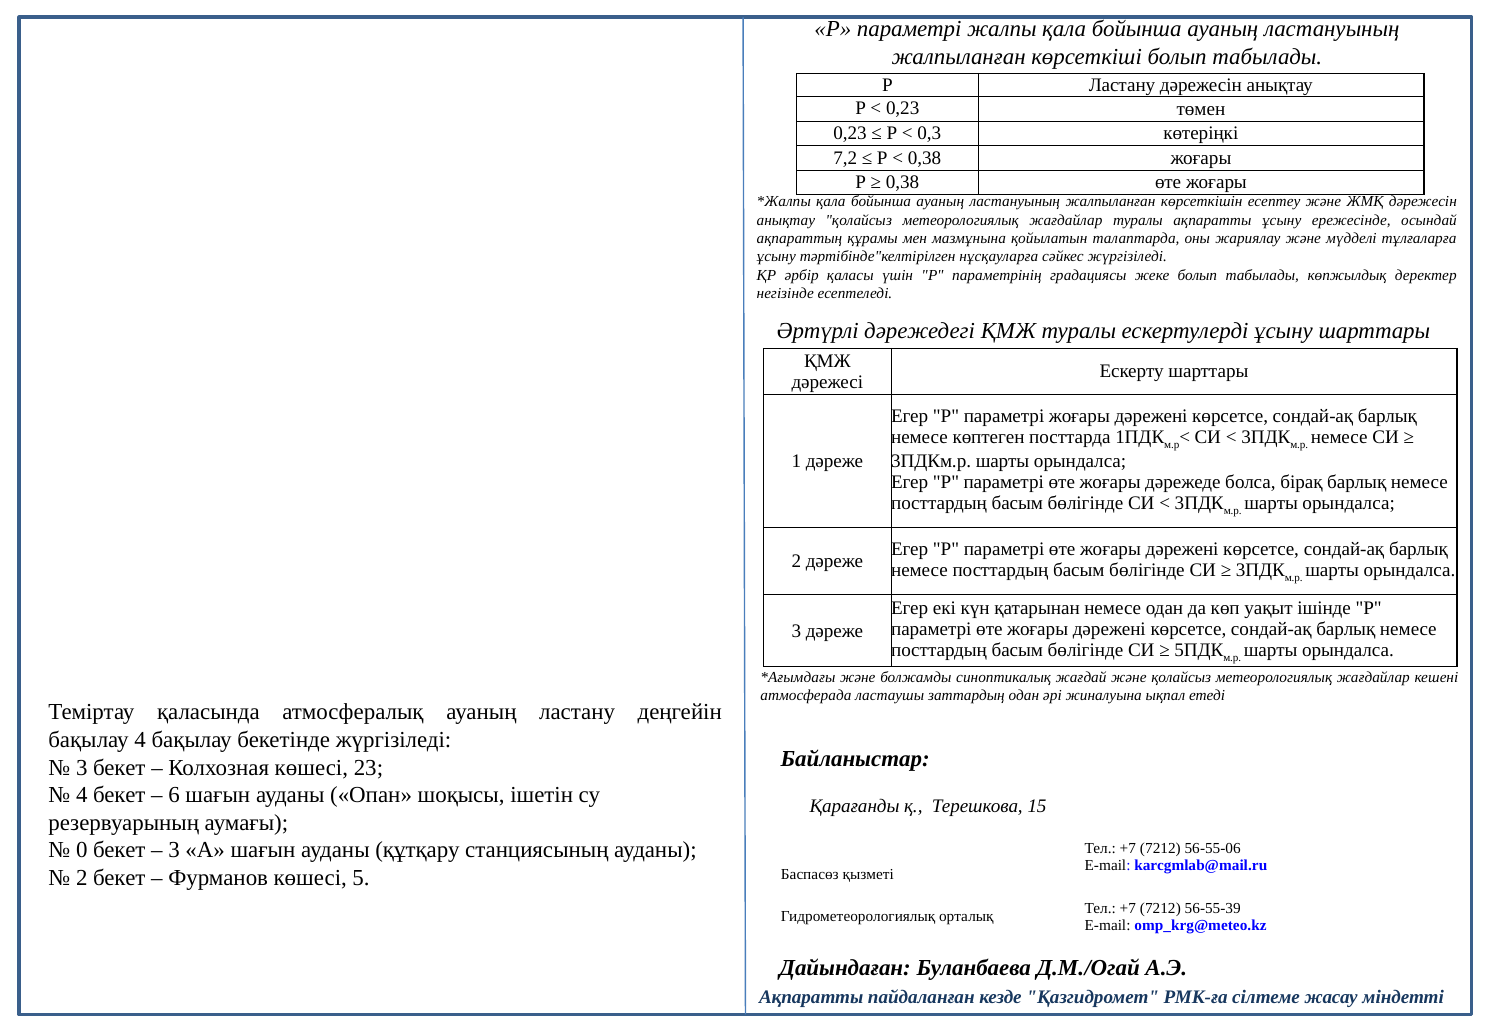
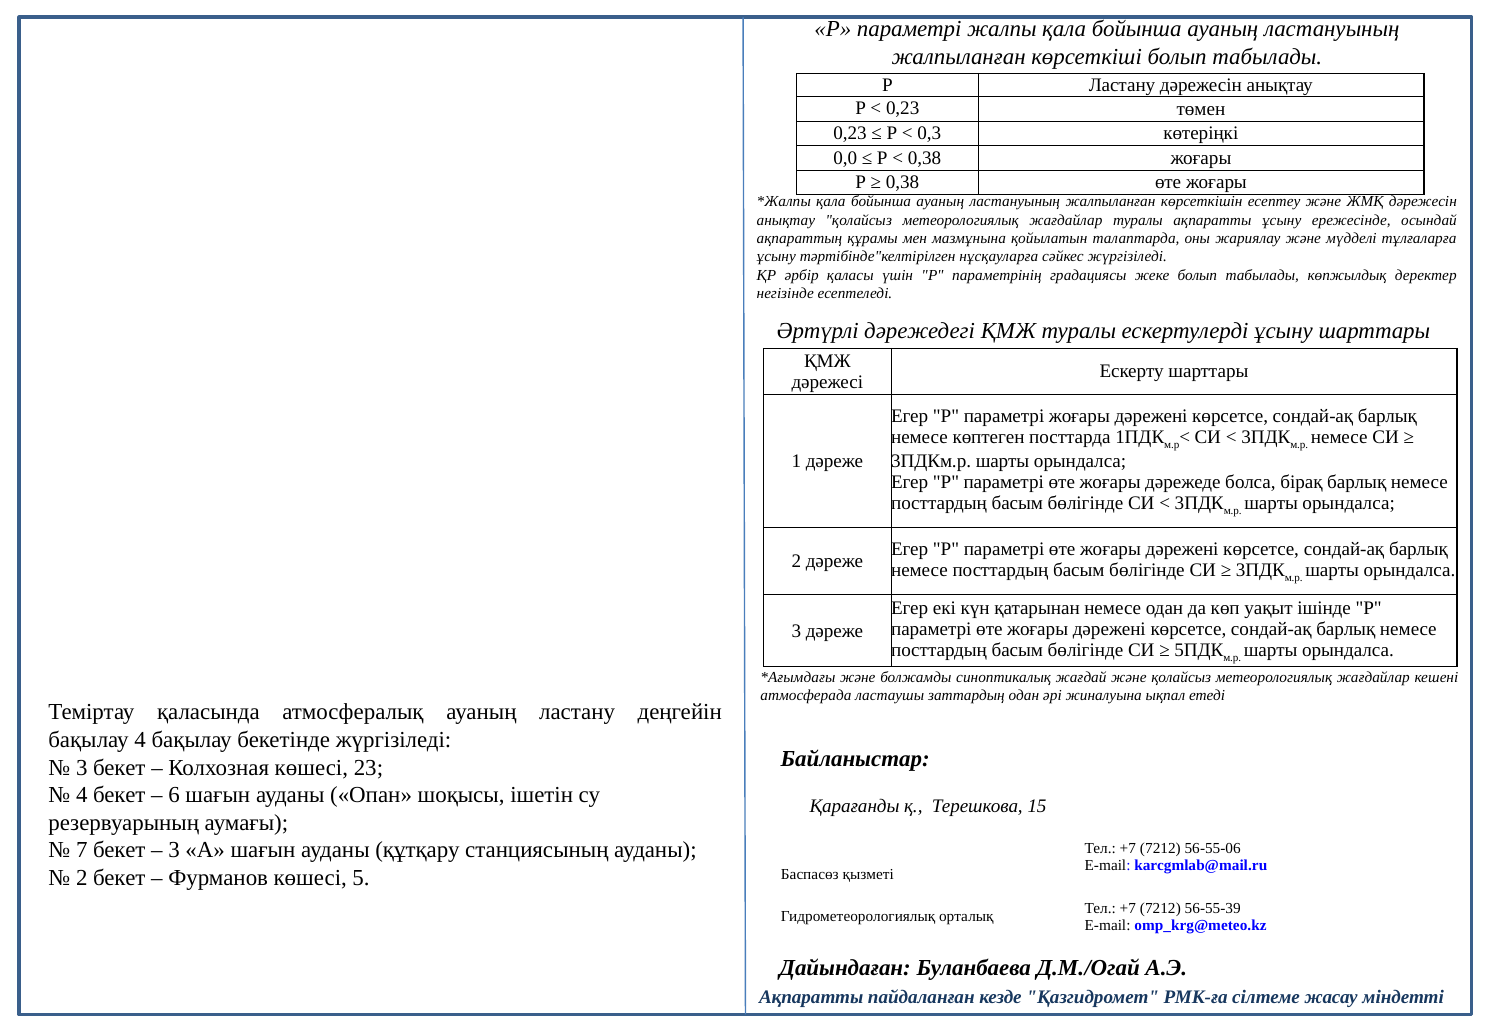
7,2: 7,2 -> 0,0
0: 0 -> 7
